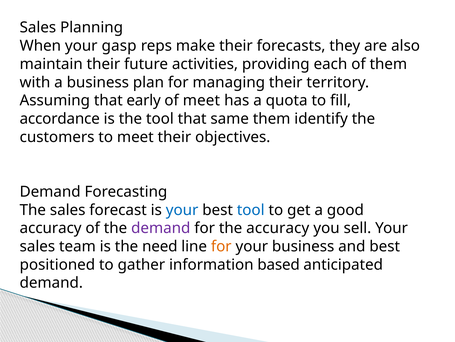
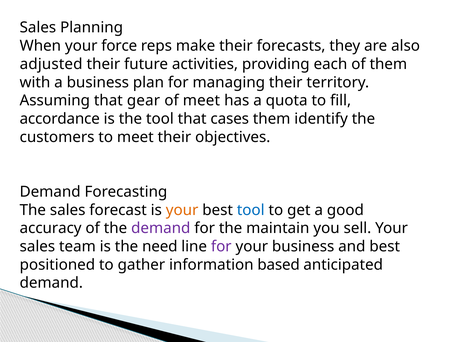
gasp: gasp -> force
maintain: maintain -> adjusted
early: early -> gear
same: same -> cases
your at (182, 210) colour: blue -> orange
the accuracy: accuracy -> maintain
for at (221, 246) colour: orange -> purple
